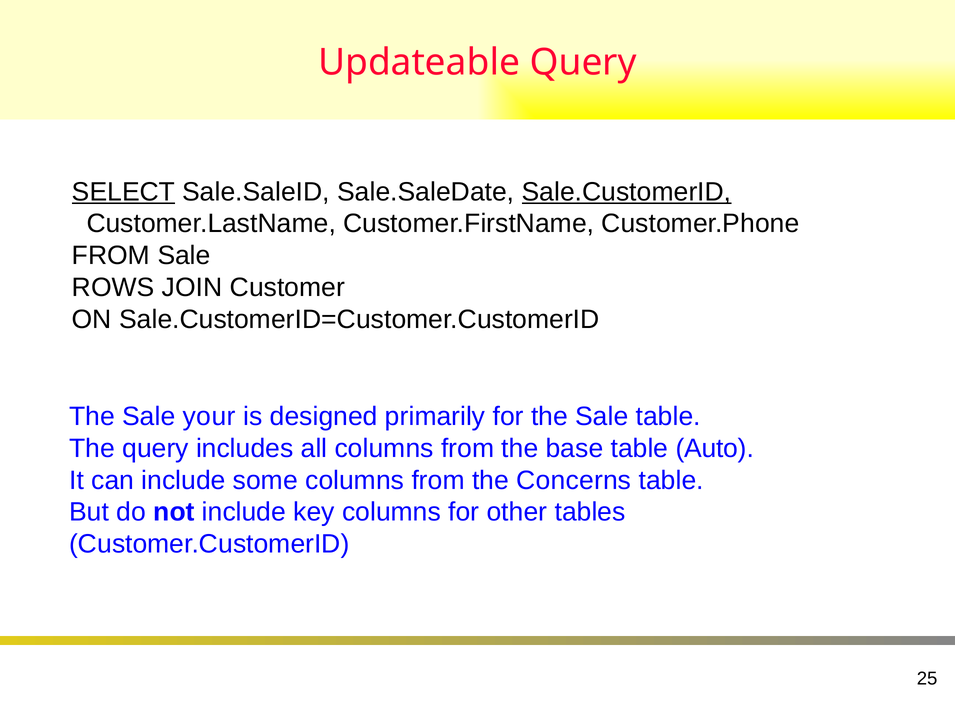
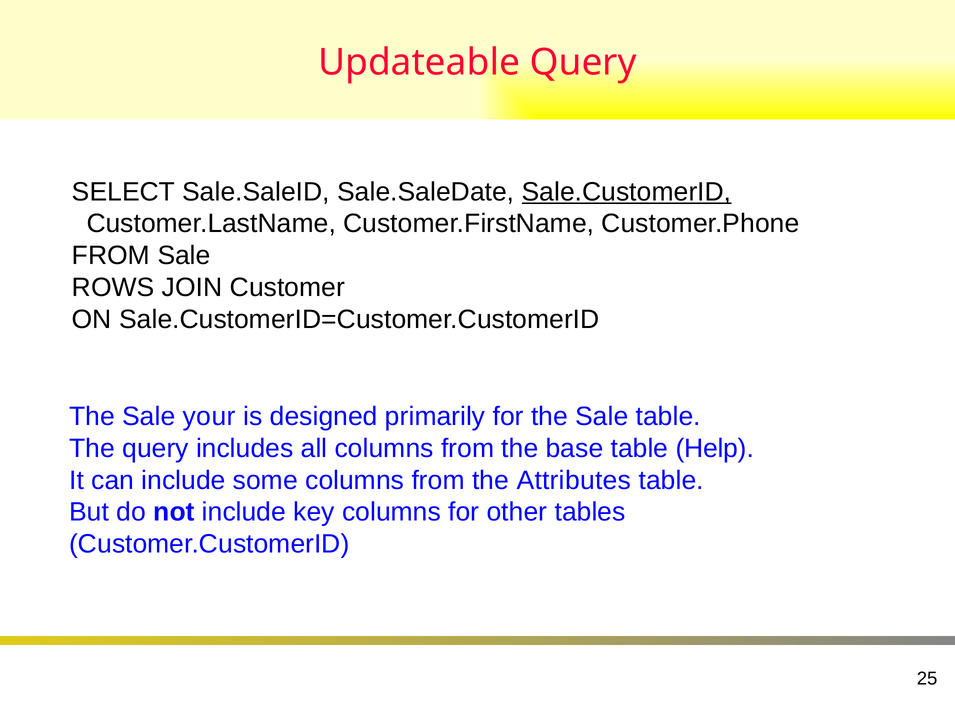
SELECT underline: present -> none
Auto: Auto -> Help
Concerns: Concerns -> Attributes
